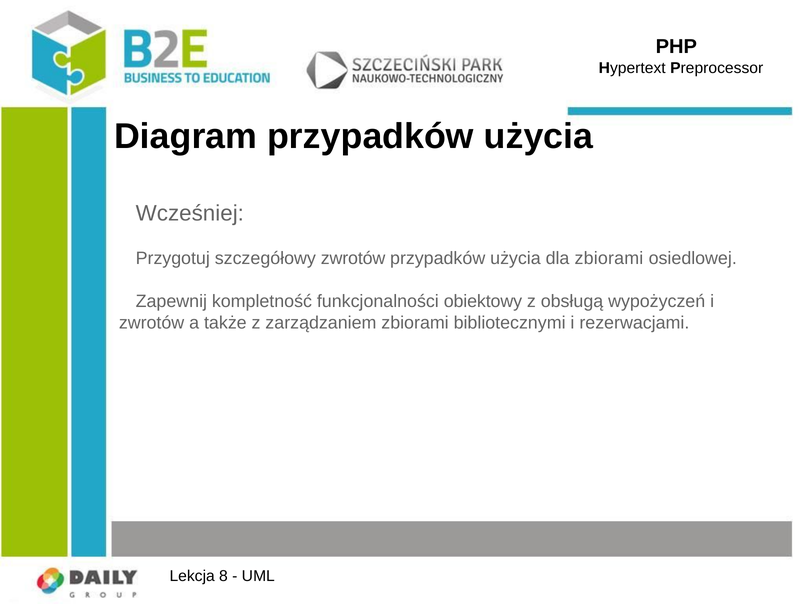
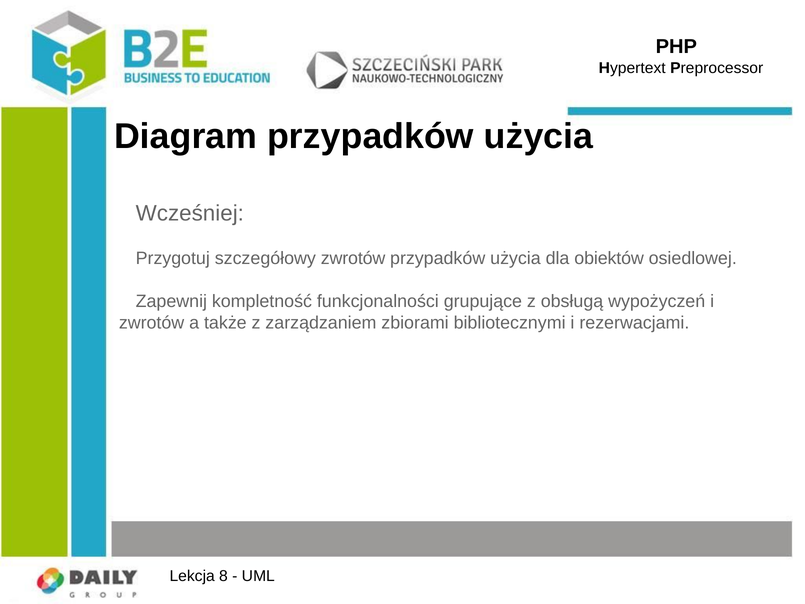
dla zbiorami: zbiorami -> obiektów
obiektowy: obiektowy -> grupujące
